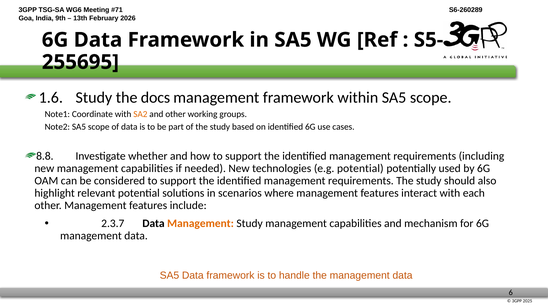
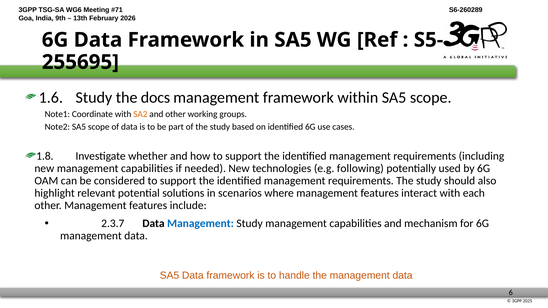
8.8: 8.8 -> 1.8
e.g potential: potential -> following
Management at (200, 224) colour: orange -> blue
